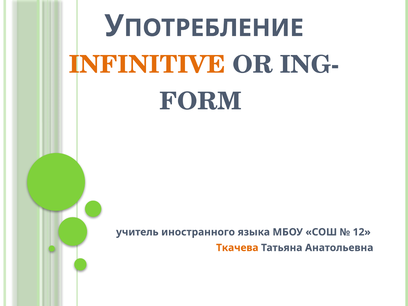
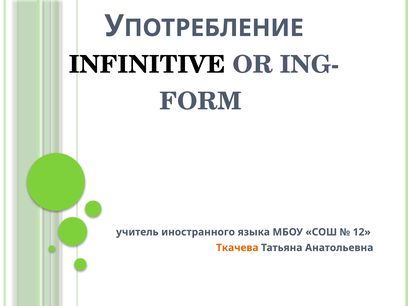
INFINITIVE colour: orange -> black
